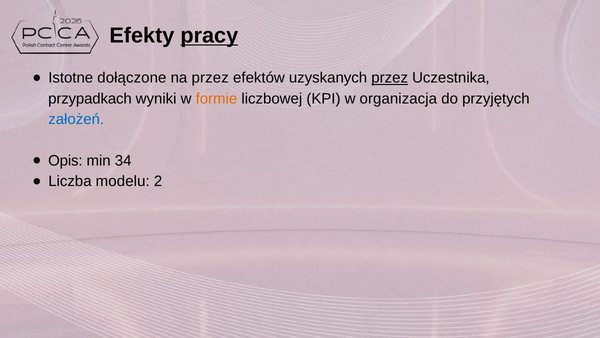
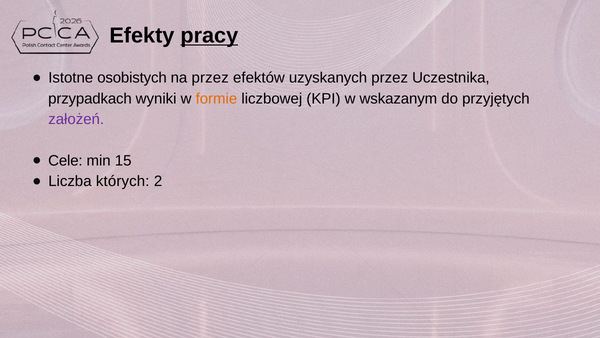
dołączone: dołączone -> osobistych
przez at (390, 78) underline: present -> none
organizacja: organizacja -> wskazanym
założeń colour: blue -> purple
Opis: Opis -> Cele
34: 34 -> 15
modelu: modelu -> których
